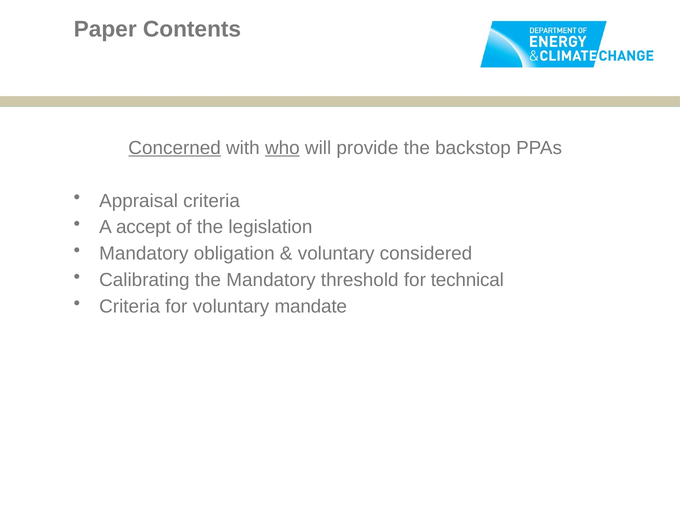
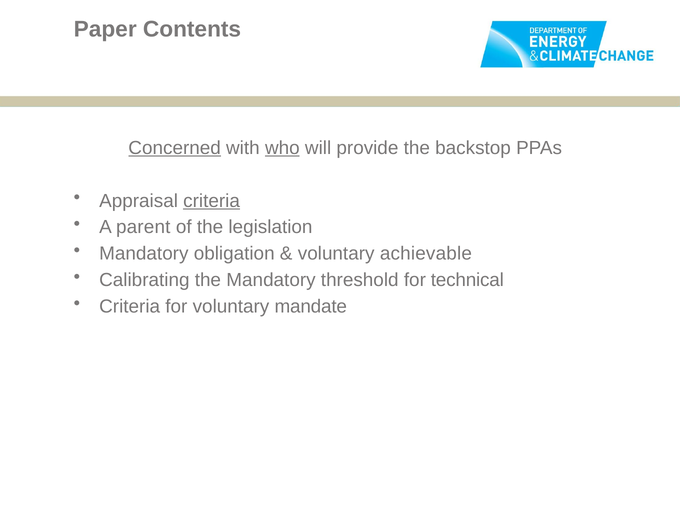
criteria at (212, 201) underline: none -> present
accept: accept -> parent
considered: considered -> achievable
